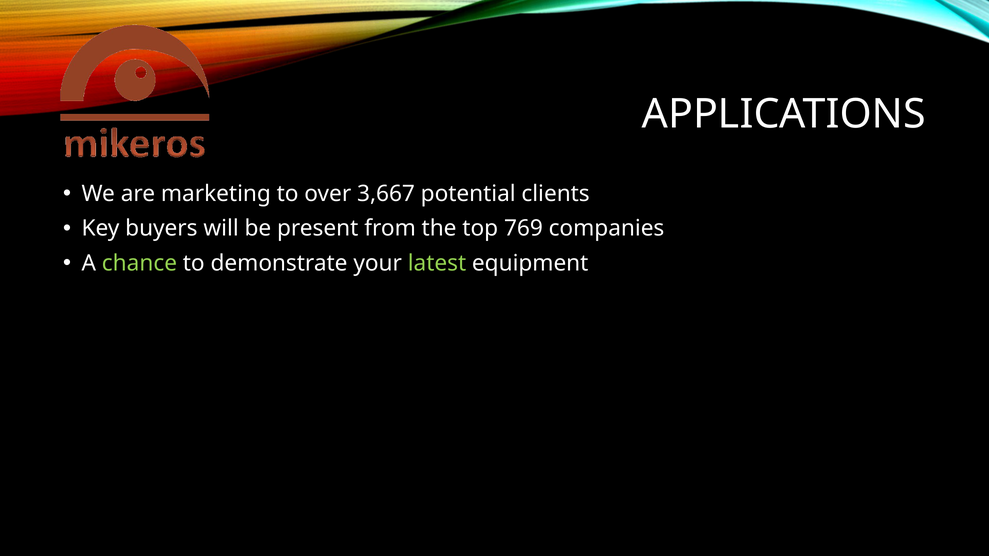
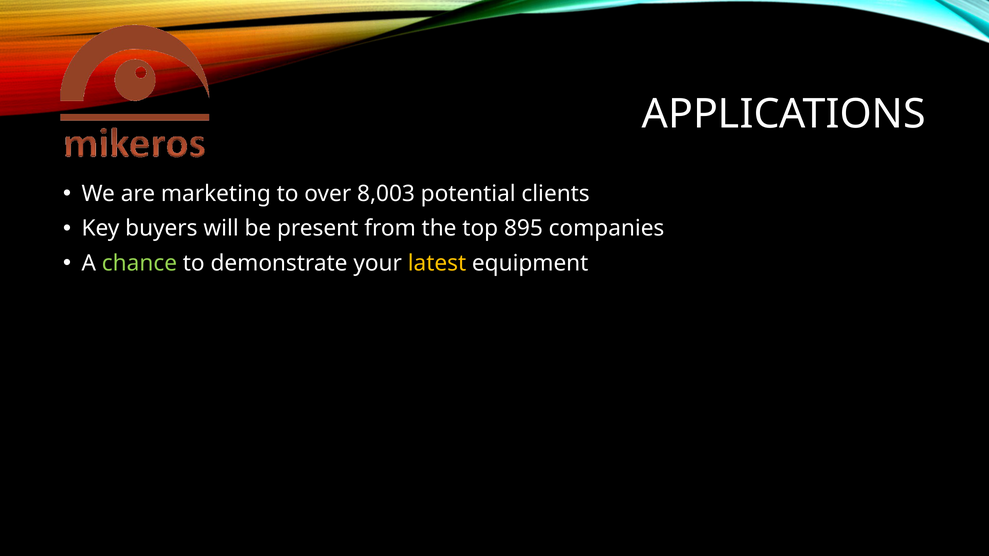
3,667: 3,667 -> 8,003
769: 769 -> 895
latest colour: light green -> yellow
